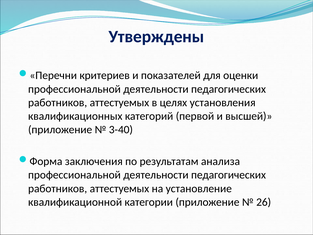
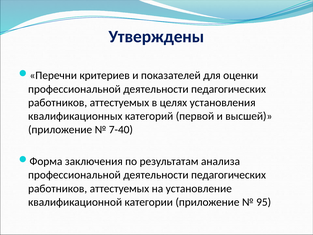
3-40: 3-40 -> 7-40
26: 26 -> 95
